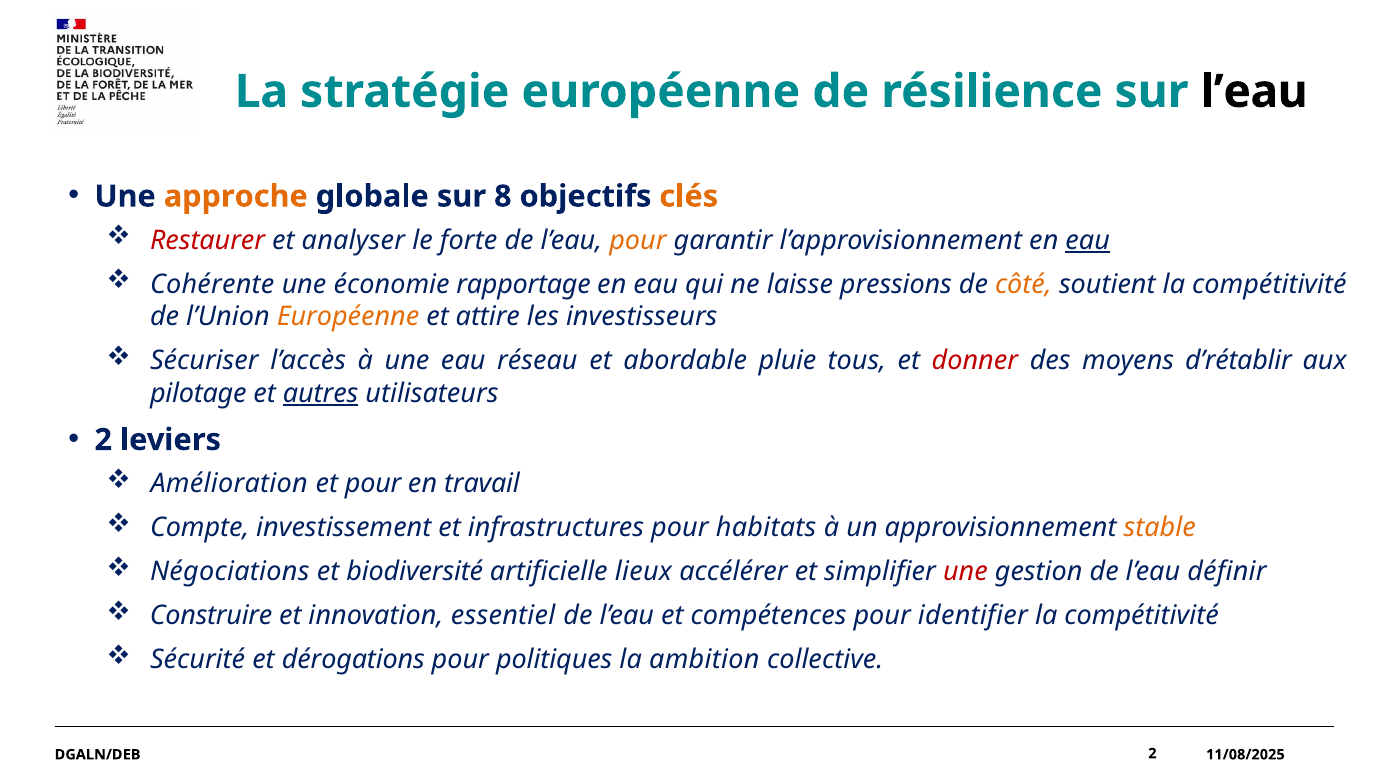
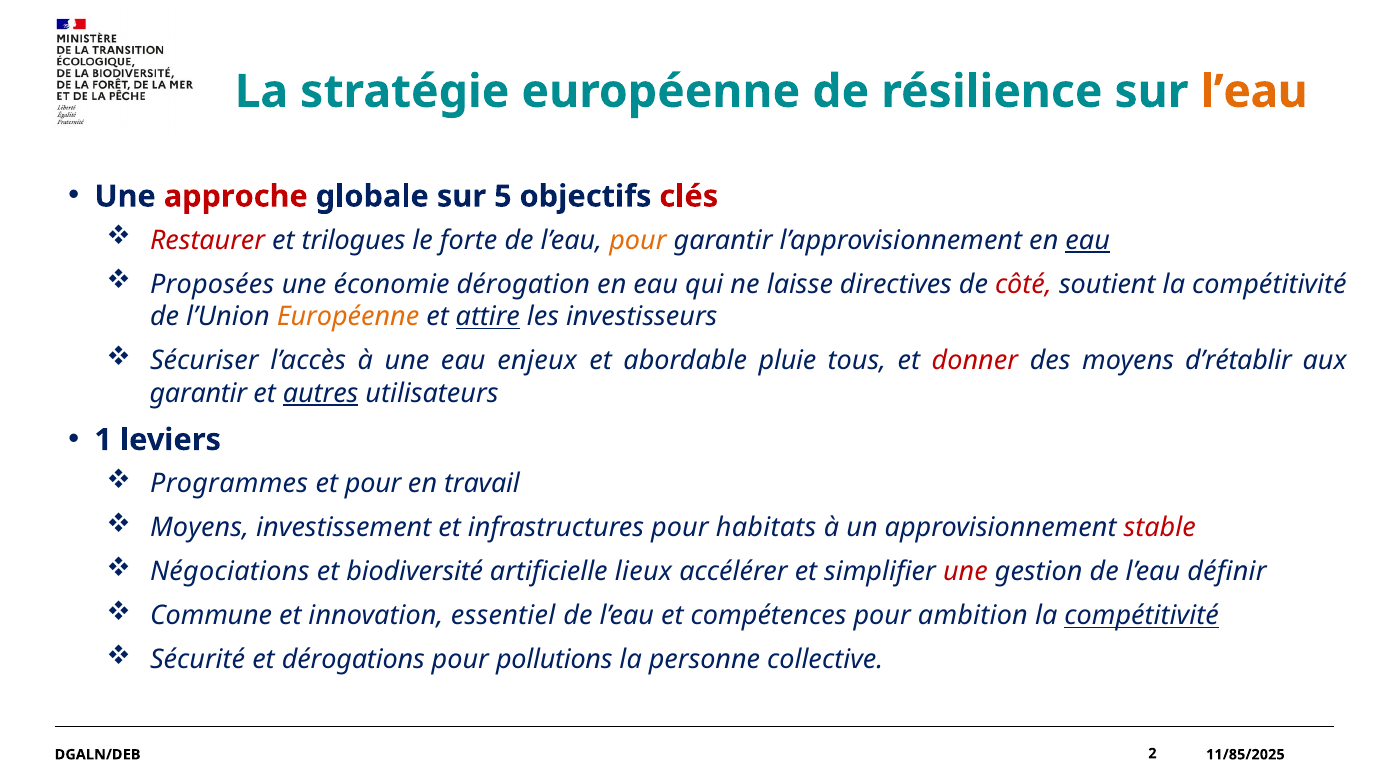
l’eau at (1254, 92) colour: black -> orange
approche colour: orange -> red
8: 8 -> 5
clés colour: orange -> red
analyser: analyser -> trilogues
Cohérente: Cohérente -> Proposées
rapportage: rapportage -> dérogation
pressions: pressions -> directives
côté colour: orange -> red
attire underline: none -> present
réseau: réseau -> enjeux
pilotage at (198, 393): pilotage -> garantir
2 at (103, 440): 2 -> 1
Amélioration: Amélioration -> Programmes
Compte at (200, 528): Compte -> Moyens
stable colour: orange -> red
Construire: Construire -> Commune
identifier: identifier -> ambition
compétitivité at (1142, 616) underline: none -> present
politiques: politiques -> pollutions
ambition: ambition -> personne
11/08/2025: 11/08/2025 -> 11/85/2025
